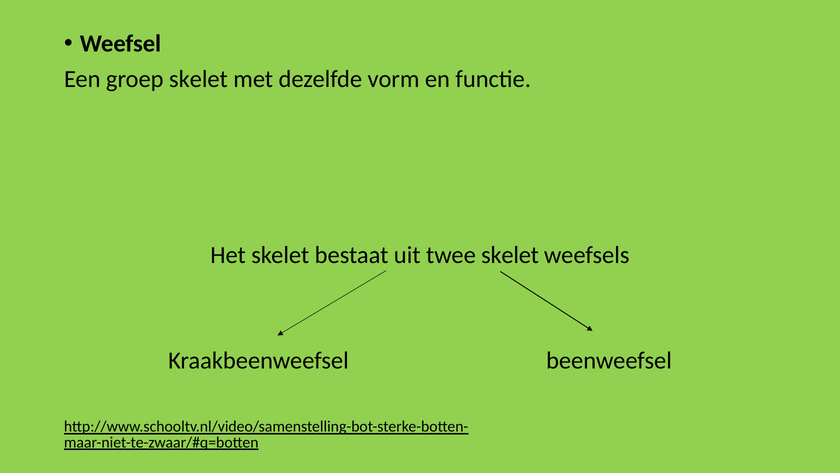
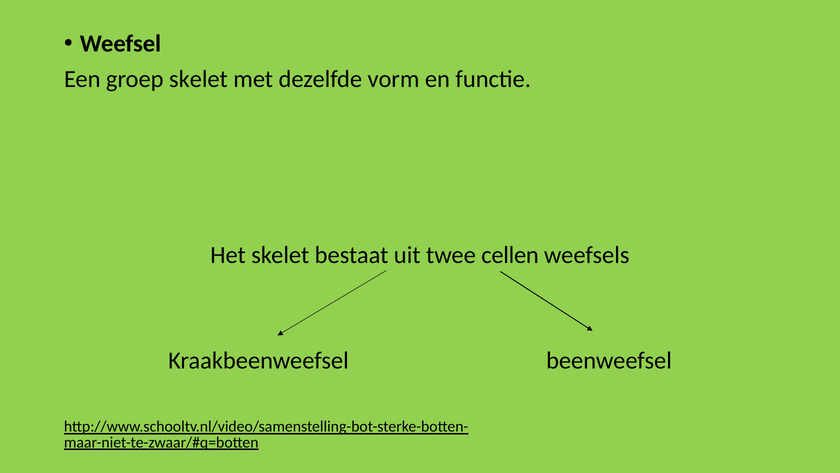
twee skelet: skelet -> cellen
